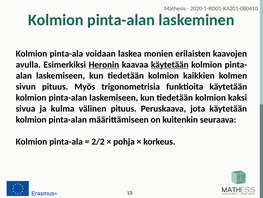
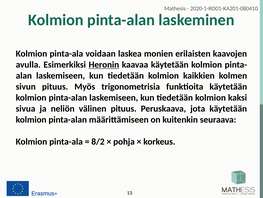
käytetään at (170, 64) underline: present -> none
kulma: kulma -> neliön
2/2: 2/2 -> 8/2
